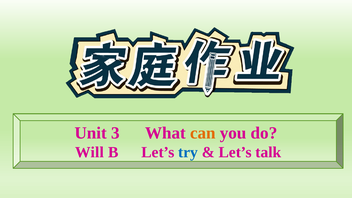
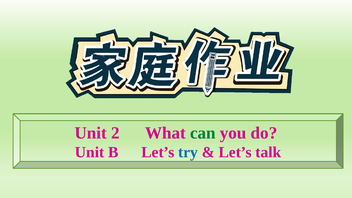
3: 3 -> 2
can colour: orange -> green
Will at (89, 152): Will -> Unit
